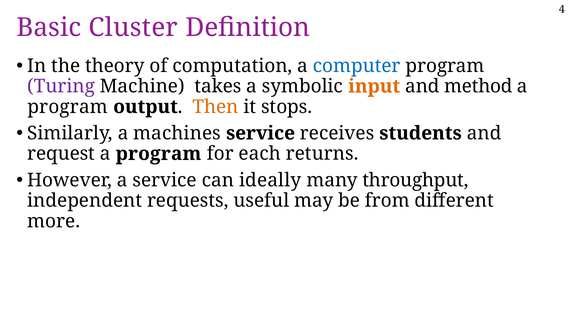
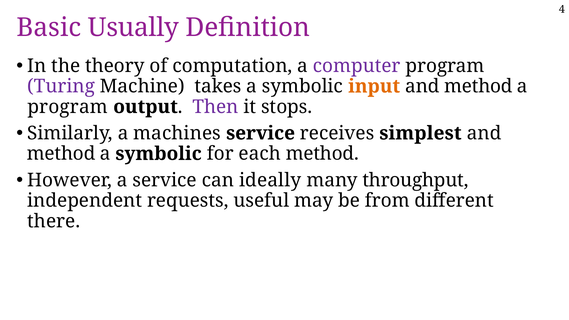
Cluster: Cluster -> Usually
computer colour: blue -> purple
Then colour: orange -> purple
students: students -> simplest
request at (61, 154): request -> method
program at (158, 154): program -> symbolic
each returns: returns -> method
more: more -> there
